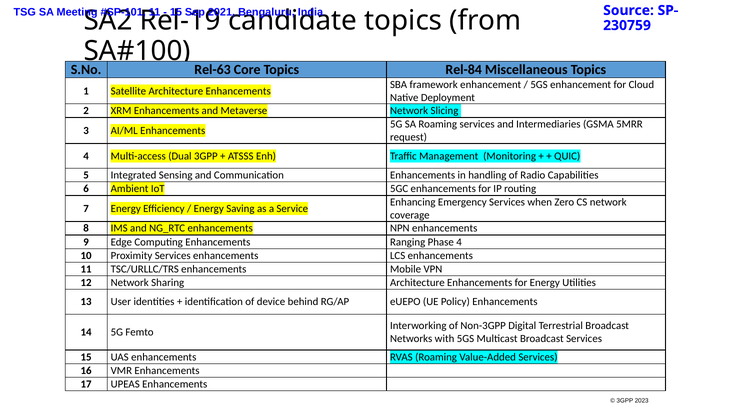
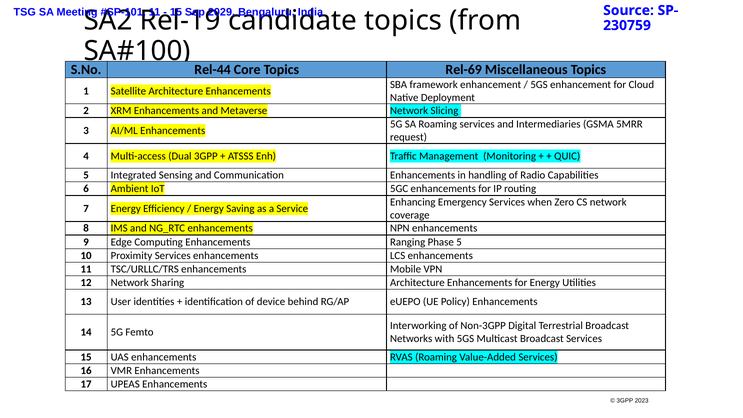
2021: 2021 -> 2029
Rel-63: Rel-63 -> Rel-44
Rel-84: Rel-84 -> Rel-69
Phase 4: 4 -> 5
